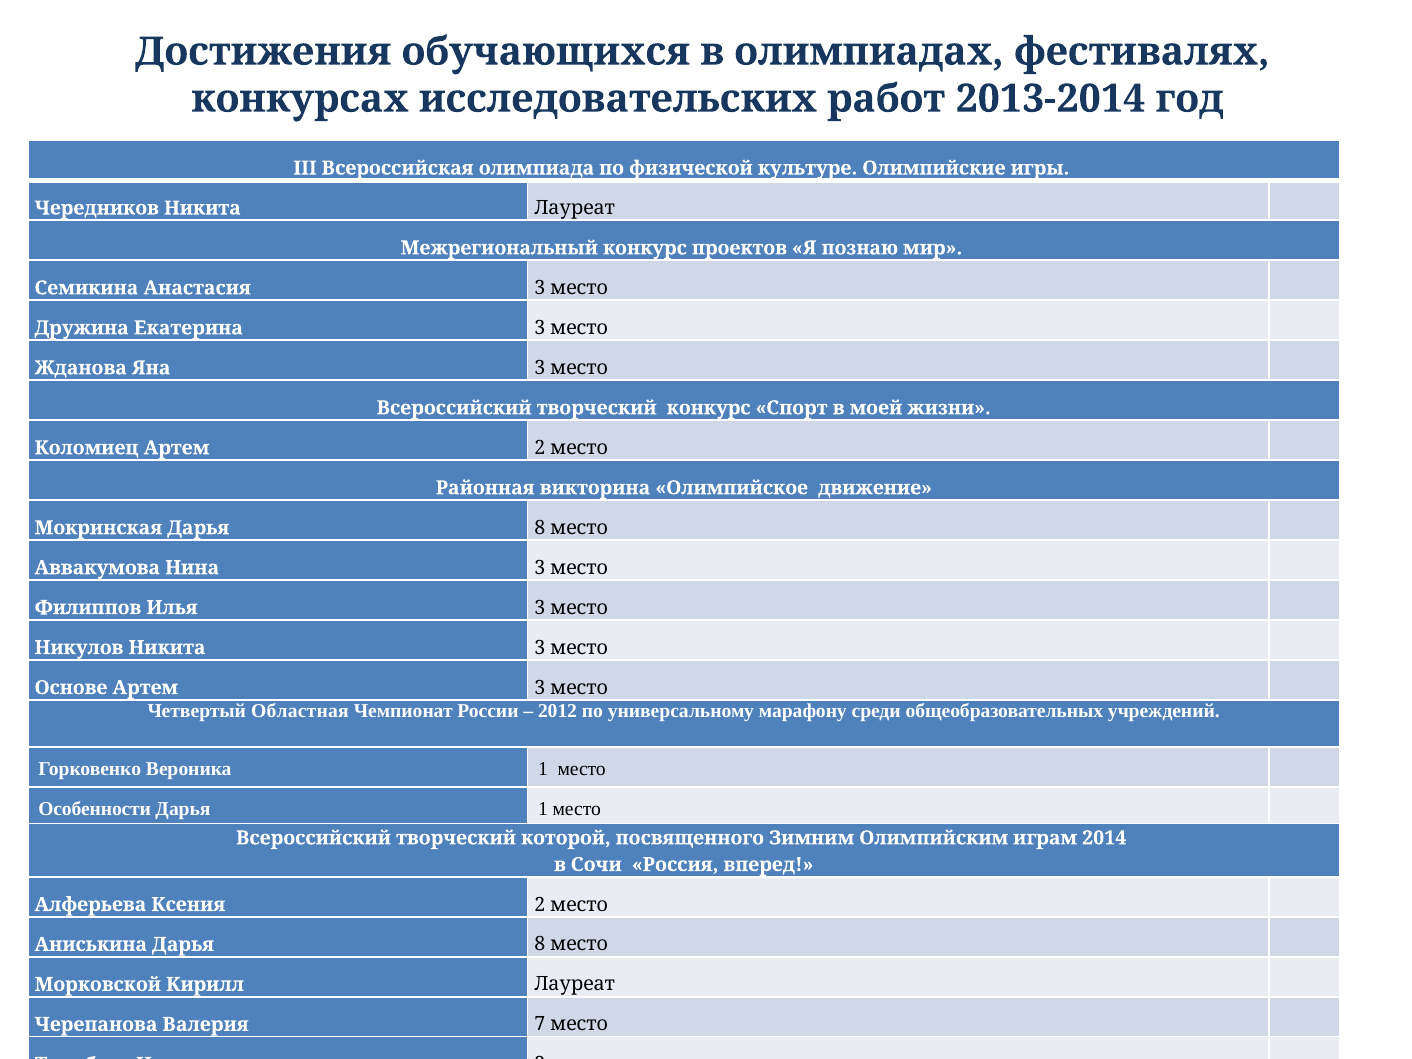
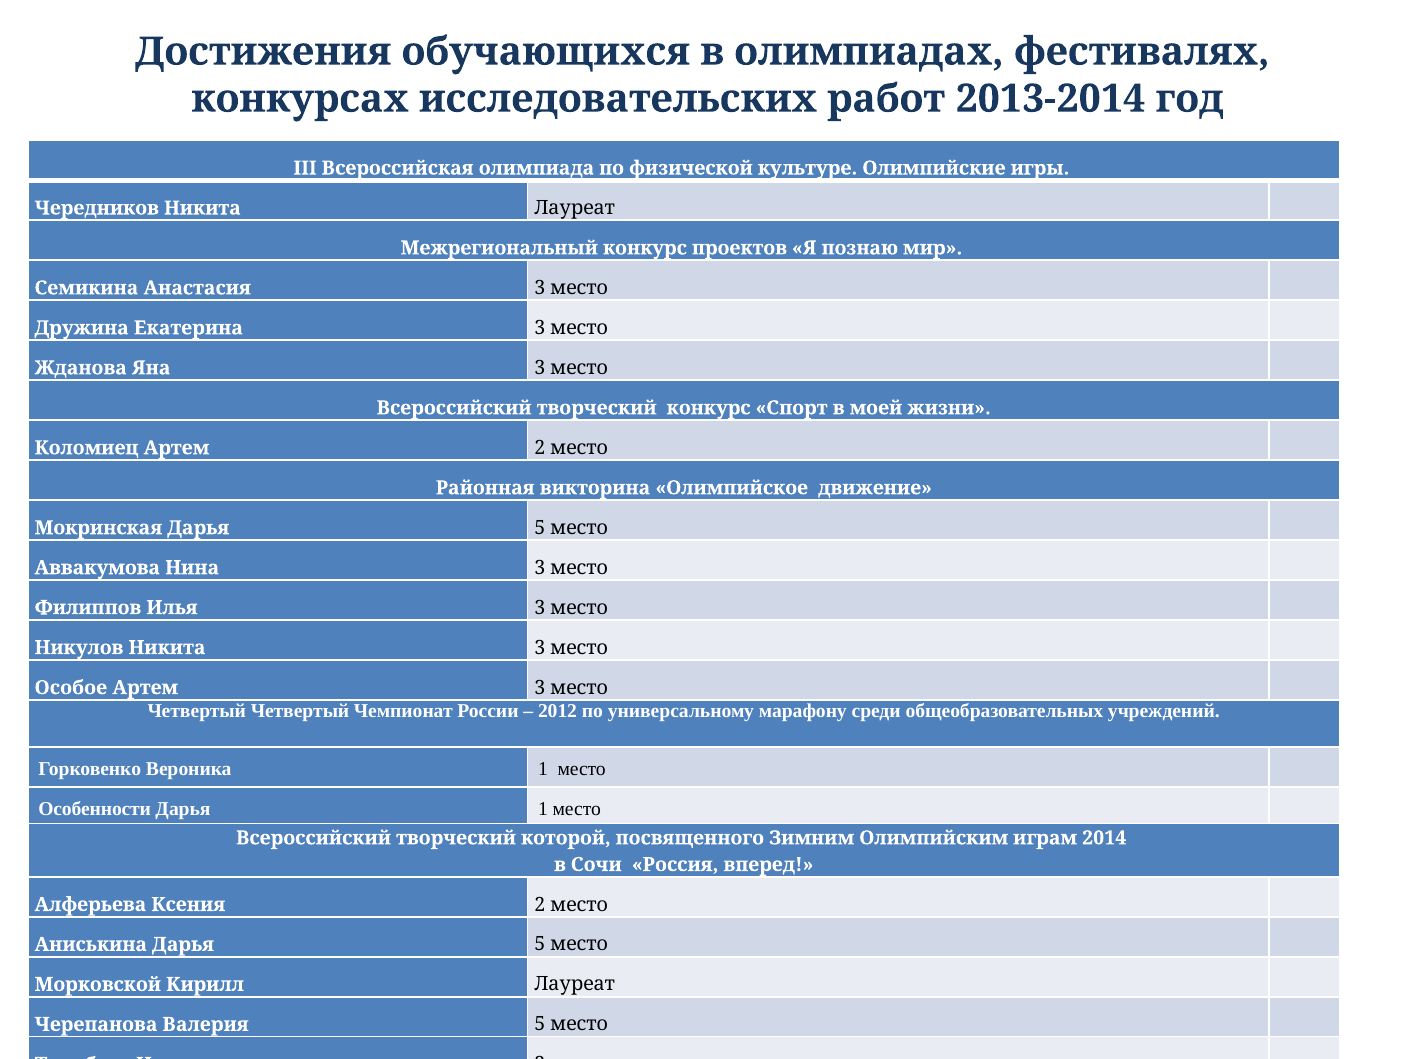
Мокринская Дарья 8: 8 -> 5
Основе: Основе -> Особое
Четвертый Областная: Областная -> Четвертый
Аниськина Дарья 8: 8 -> 5
Валерия 7: 7 -> 5
